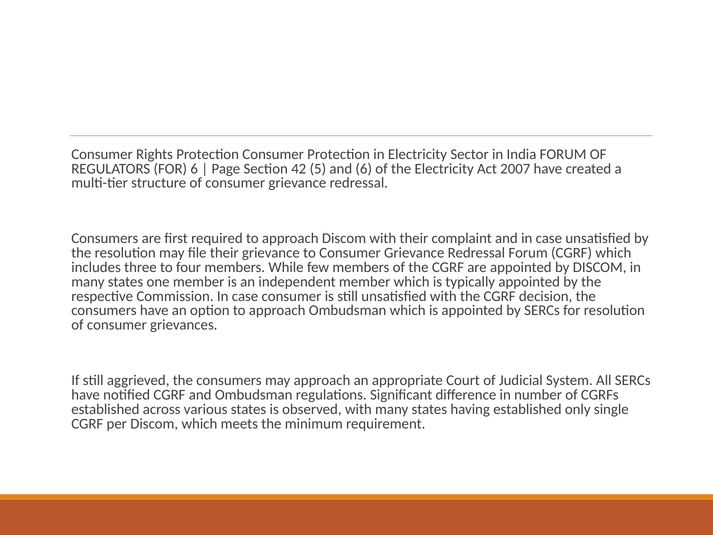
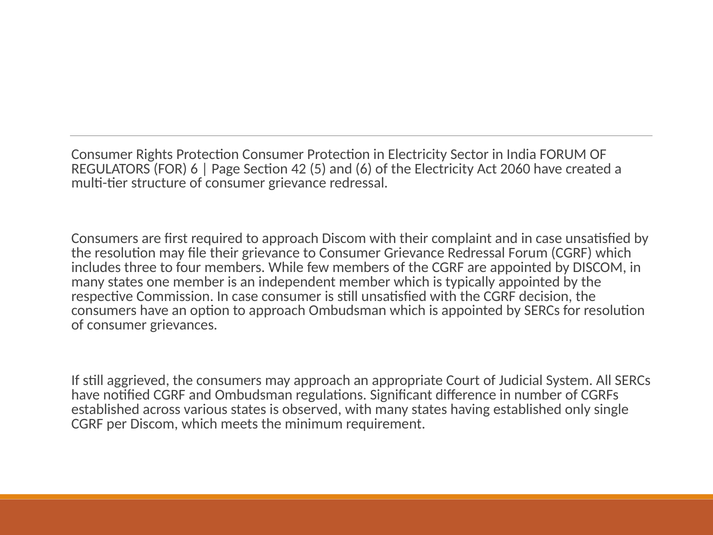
2007: 2007 -> 2060
